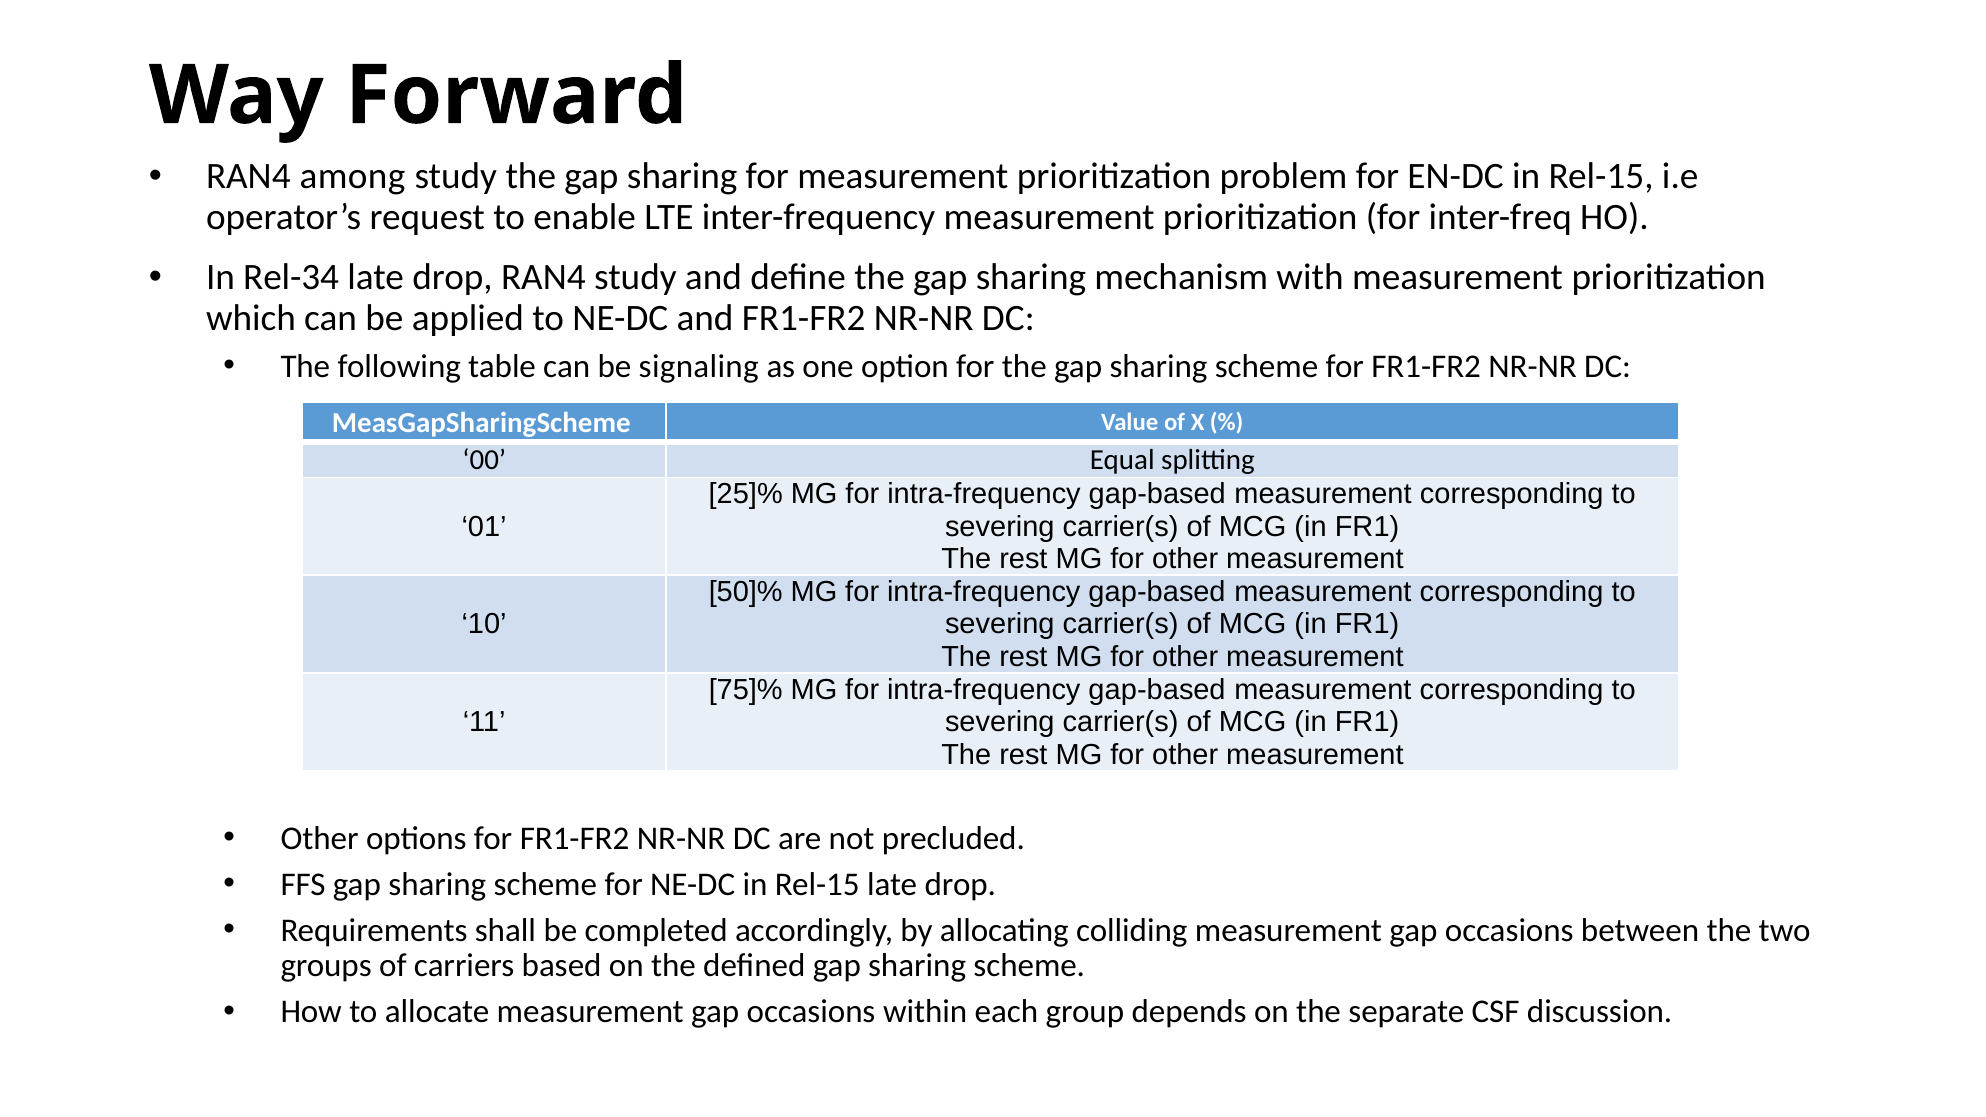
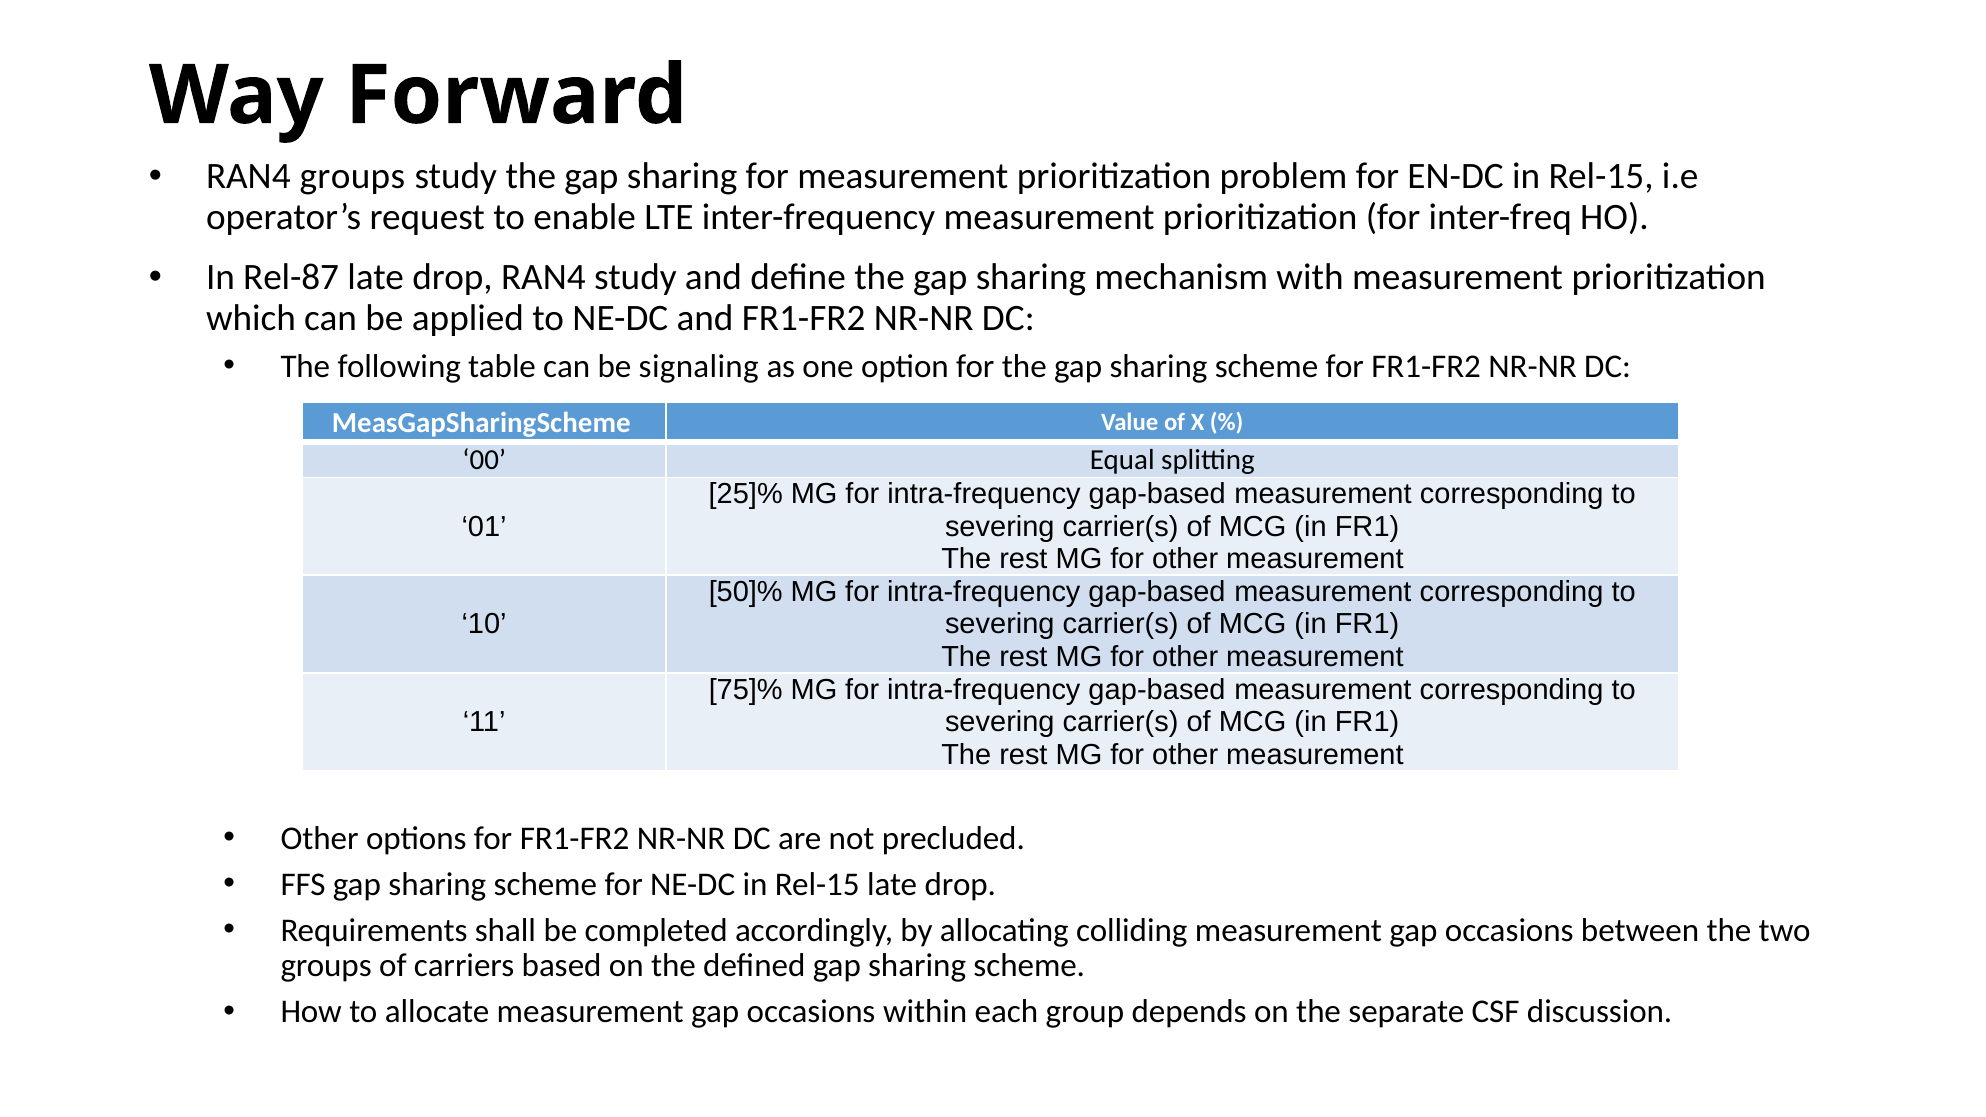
RAN4 among: among -> groups
Rel-34: Rel-34 -> Rel-87
